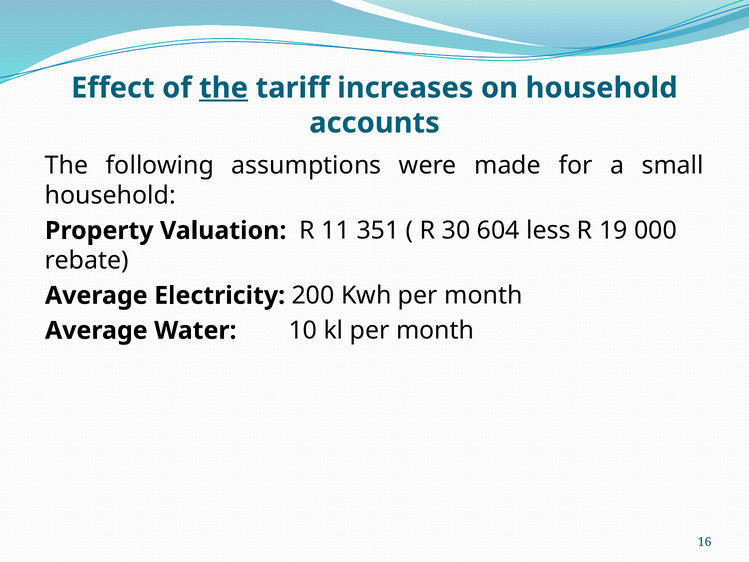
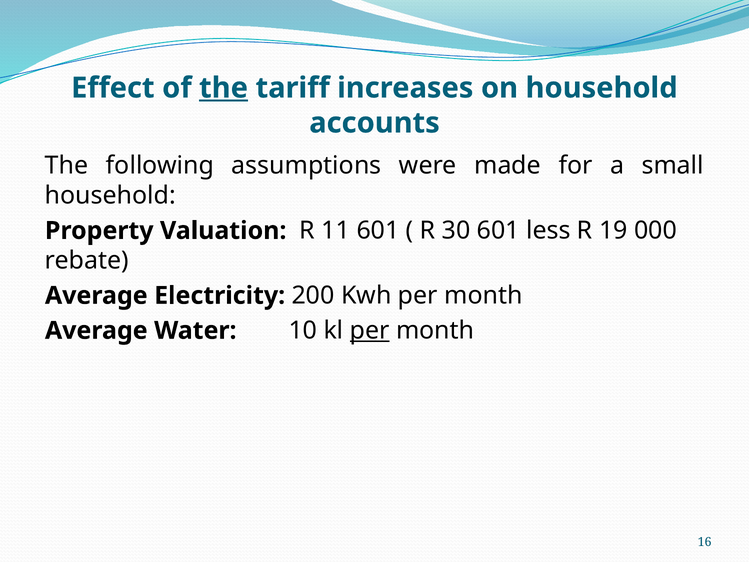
11 351: 351 -> 601
30 604: 604 -> 601
per at (370, 330) underline: none -> present
